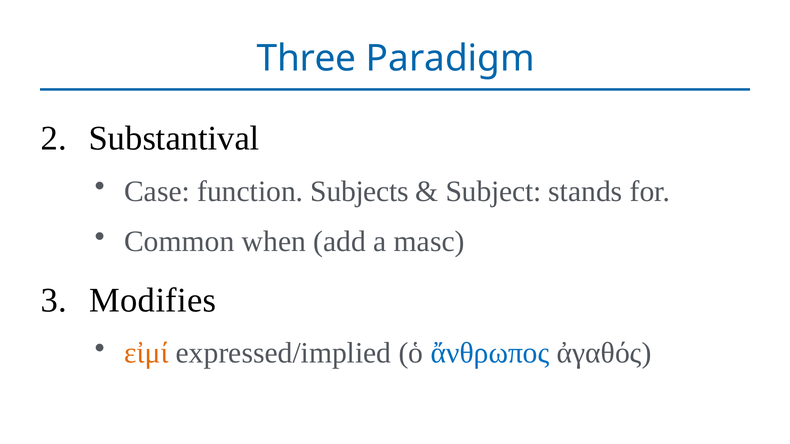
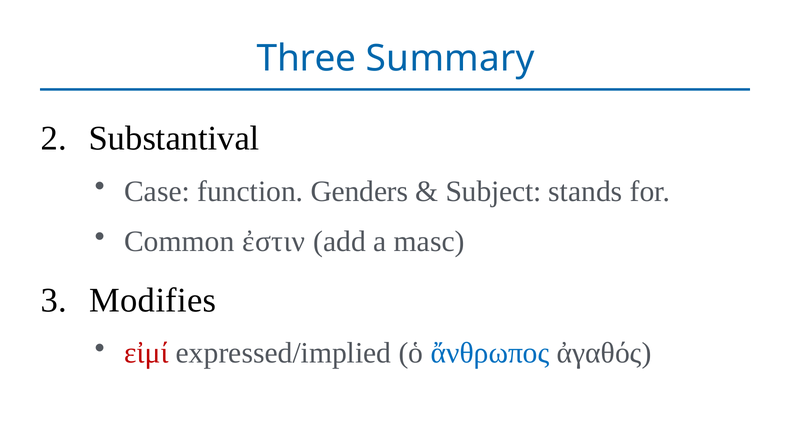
Paradigm: Paradigm -> Summary
Subjects: Subjects -> Genders
when: when -> ἐστιν
εἰμί colour: orange -> red
